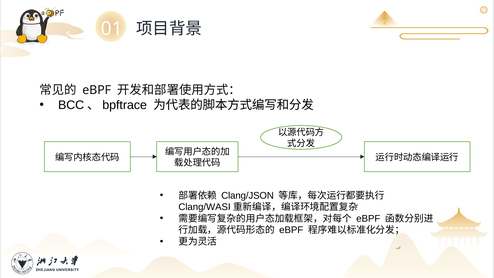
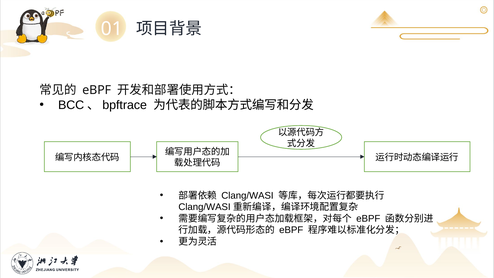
Clang/JSON at (248, 195): Clang/JSON -> Clang/WASI
